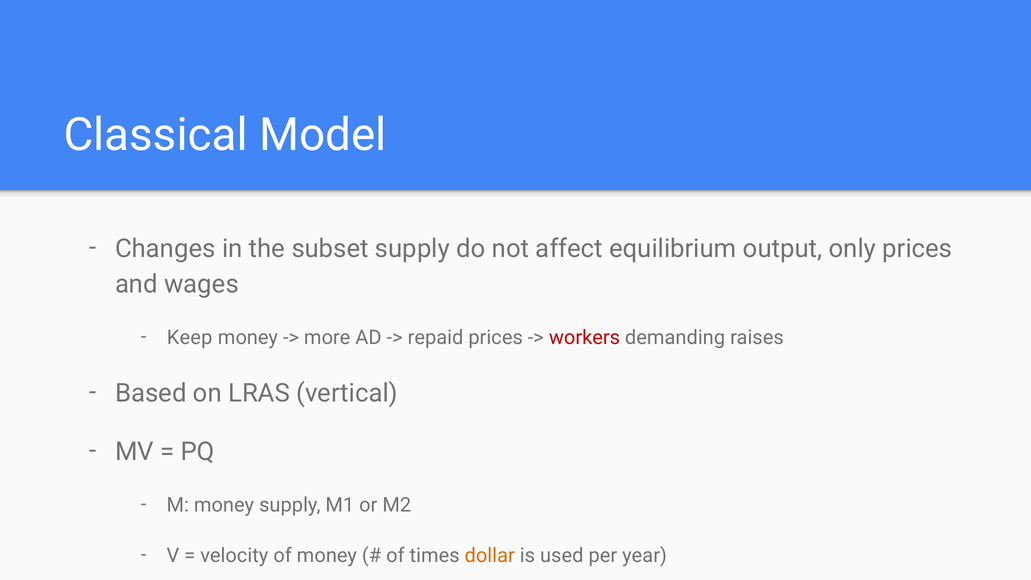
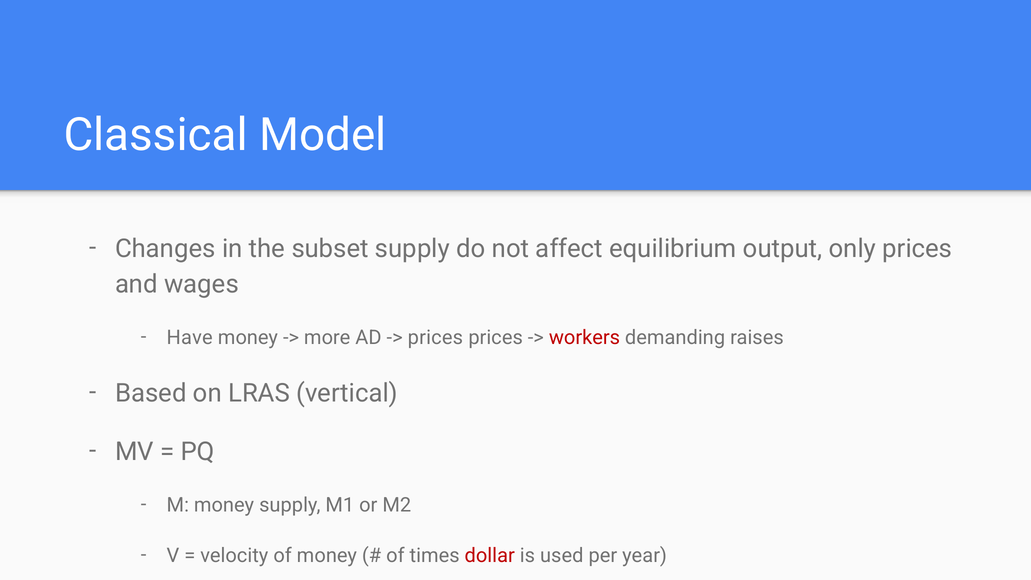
Keep: Keep -> Have
repaid at (436, 338): repaid -> prices
dollar colour: orange -> red
